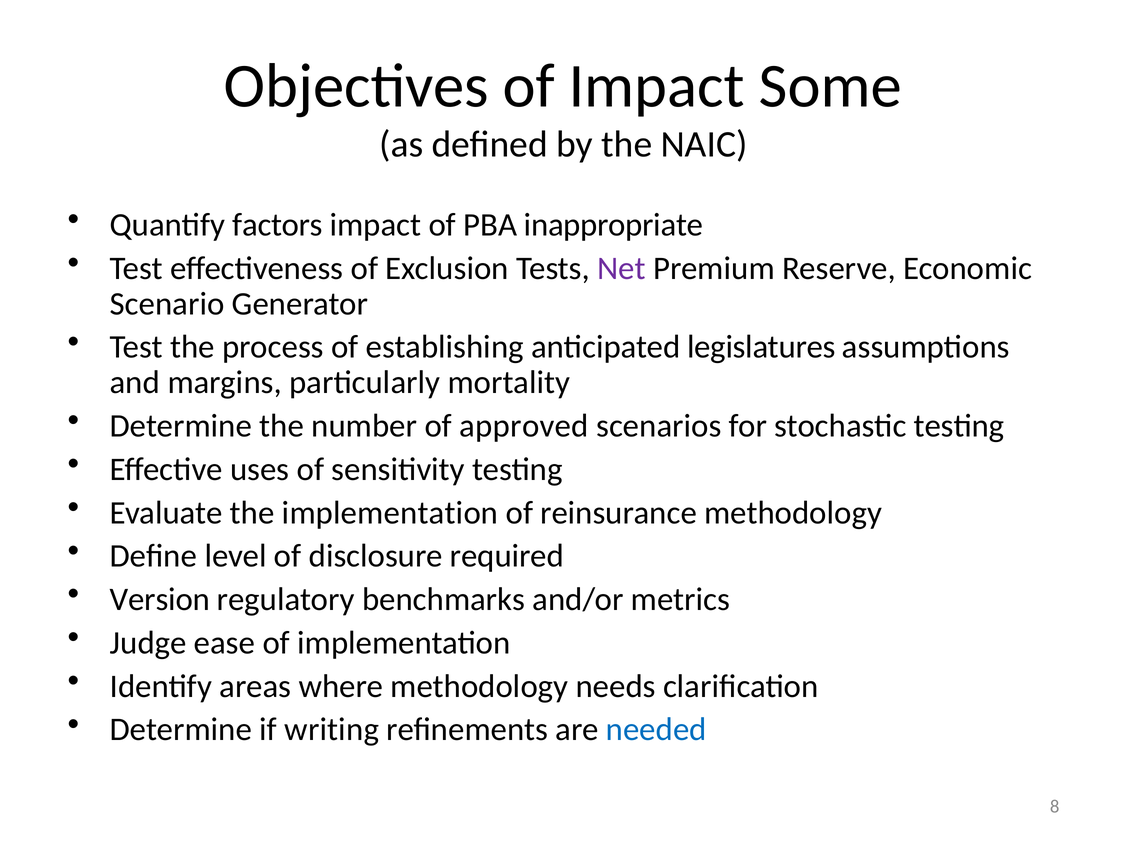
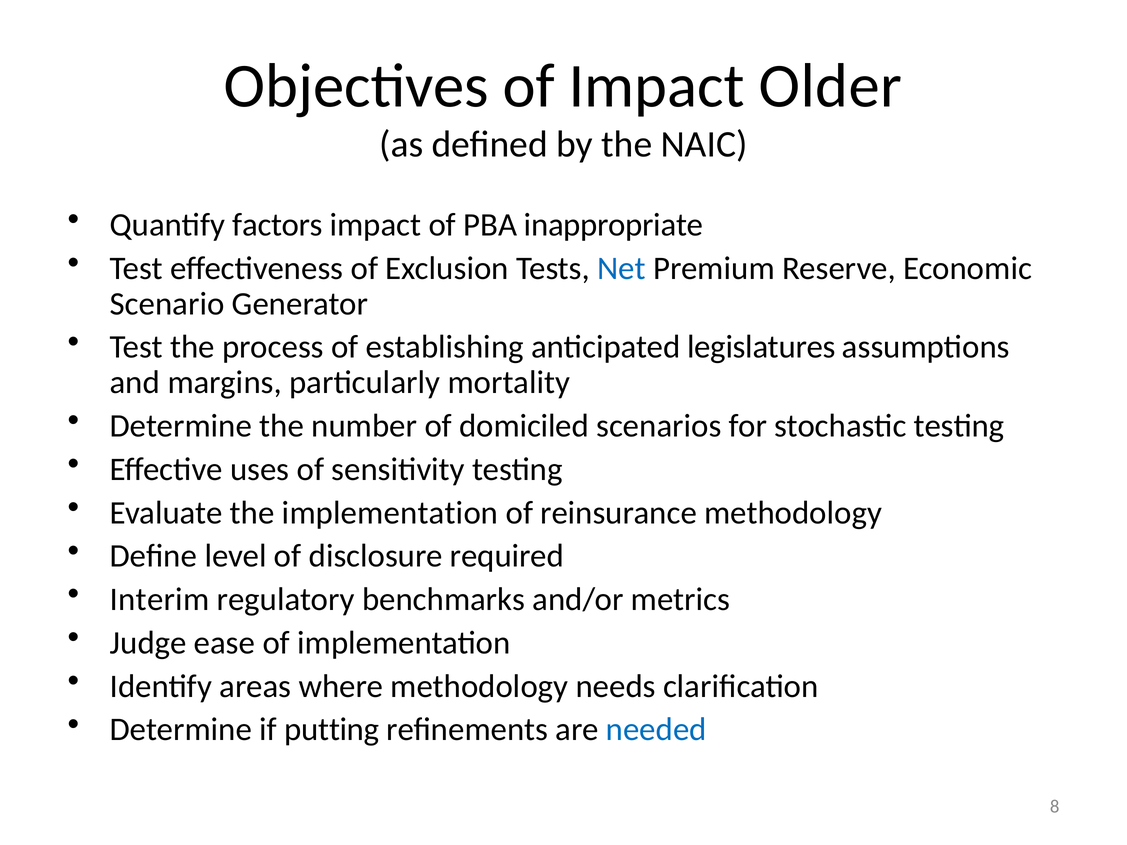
Some: Some -> Older
Net colour: purple -> blue
approved: approved -> domiciled
Version: Version -> Interim
writing: writing -> putting
